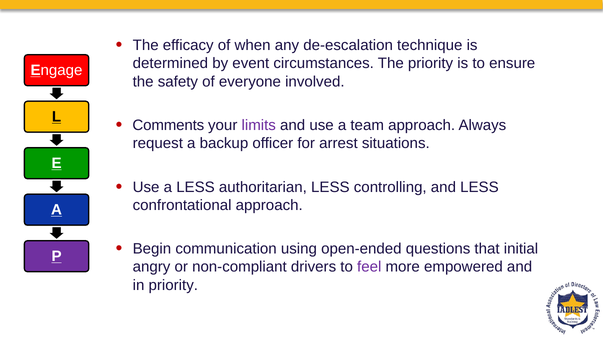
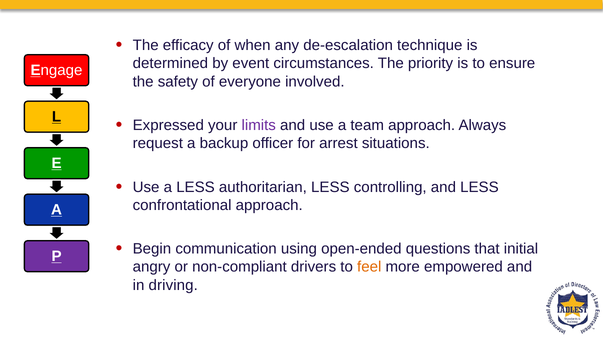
Comments: Comments -> Expressed
feel colour: purple -> orange
in priority: priority -> driving
